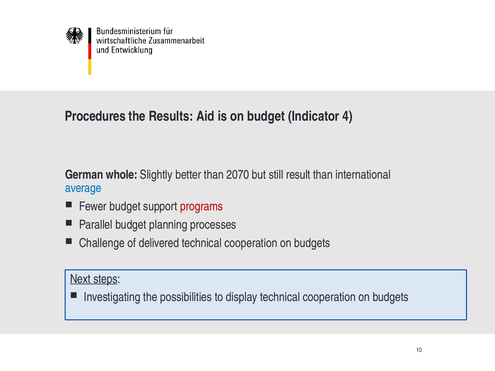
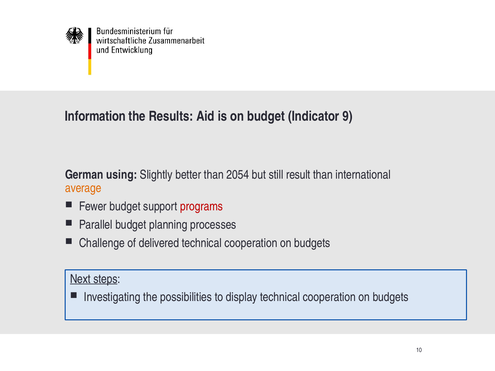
Procedures: Procedures -> Information
4: 4 -> 9
whole: whole -> using
2070: 2070 -> 2054
average colour: blue -> orange
